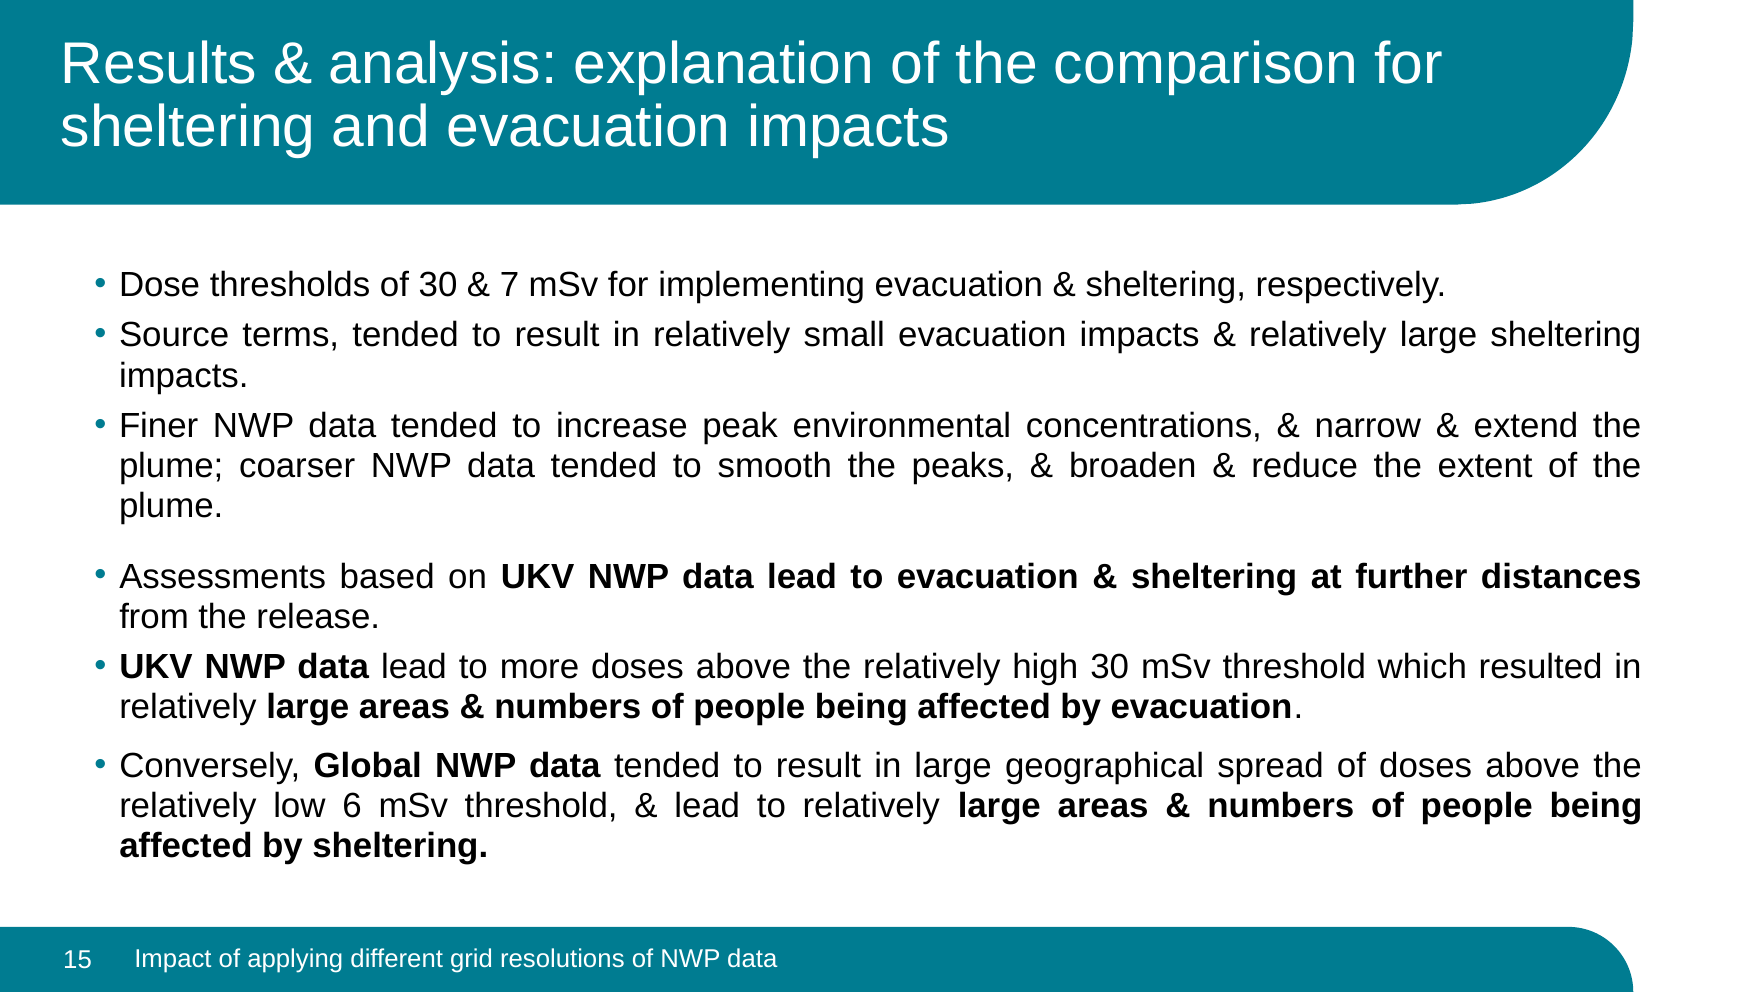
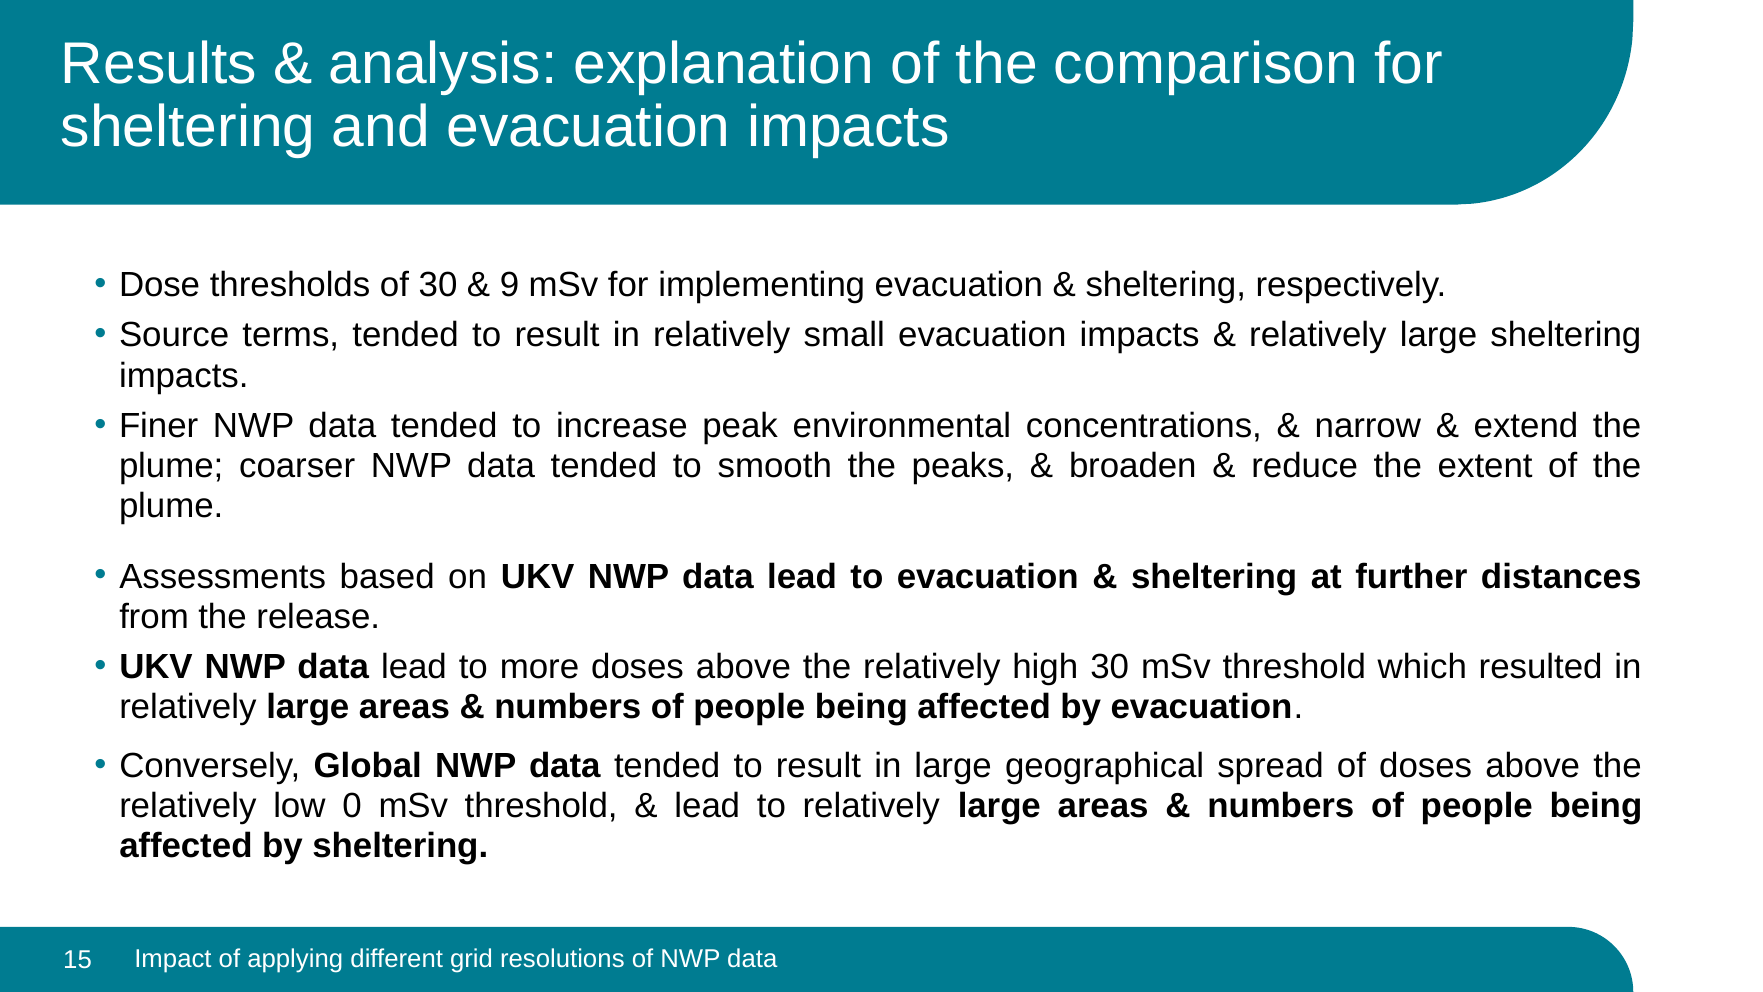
7: 7 -> 9
6: 6 -> 0
